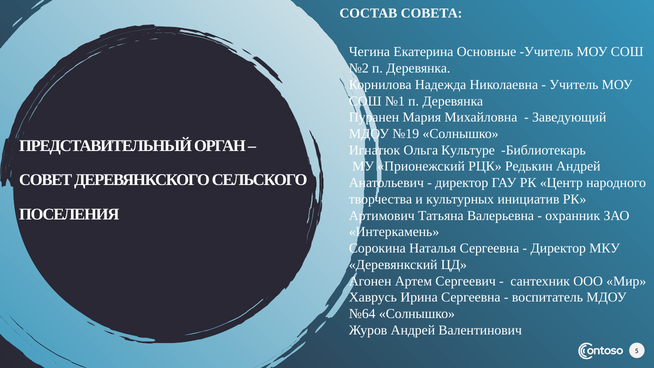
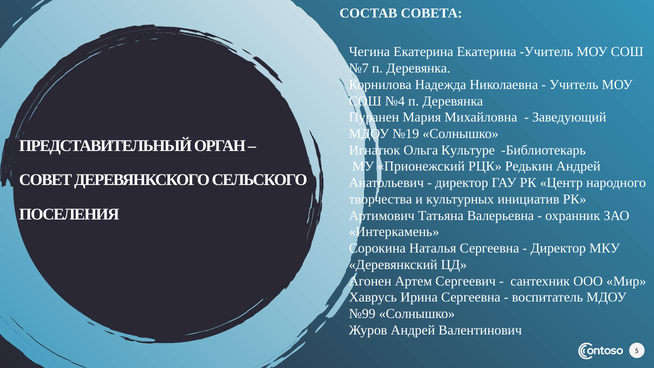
Екатерина Основные: Основные -> Екатерина
№2: №2 -> №7
№1: №1 -> №4
№64: №64 -> №99
